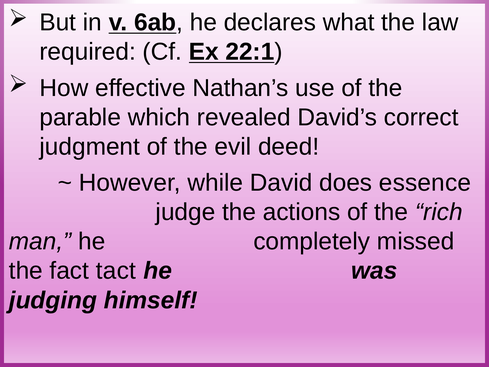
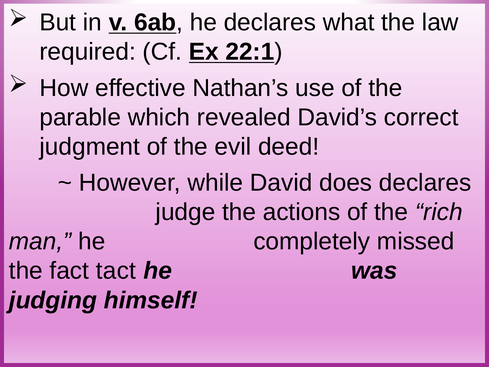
does essence: essence -> declares
